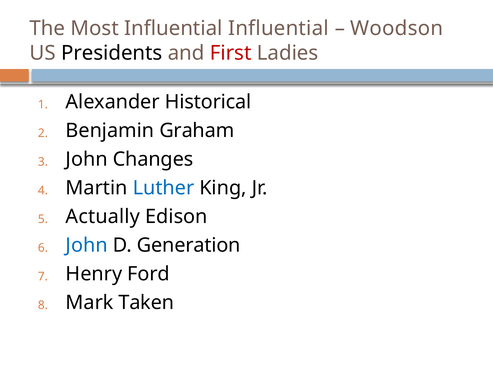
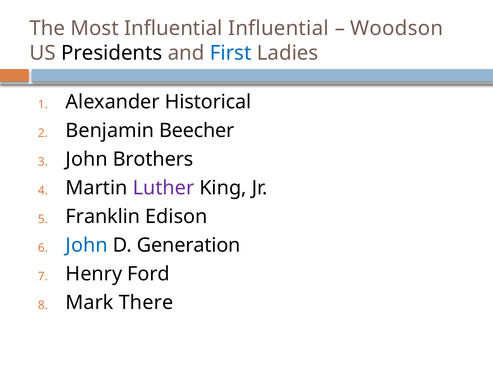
First colour: red -> blue
Graham: Graham -> Beecher
Changes: Changes -> Brothers
Luther colour: blue -> purple
Actually: Actually -> Franklin
Taken: Taken -> There
